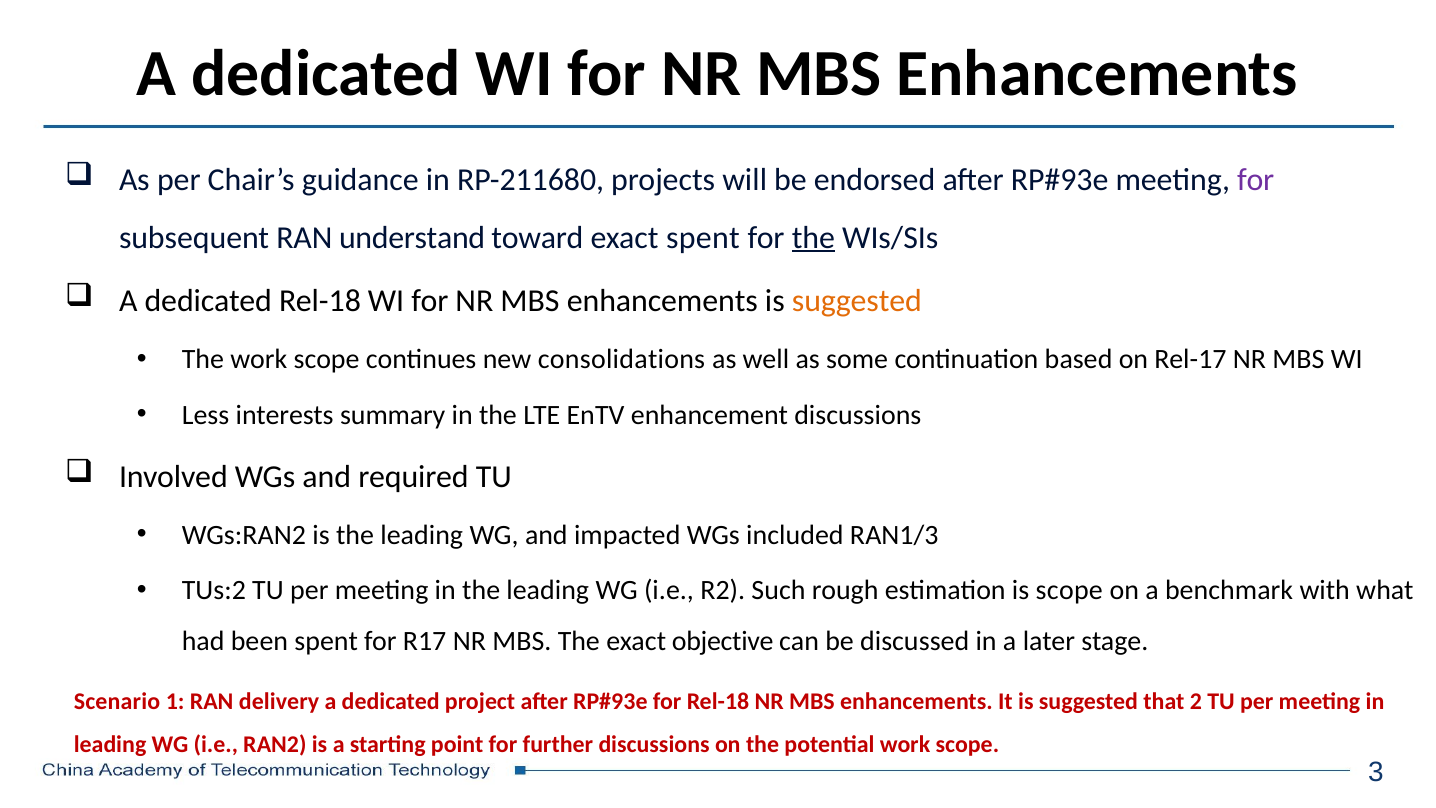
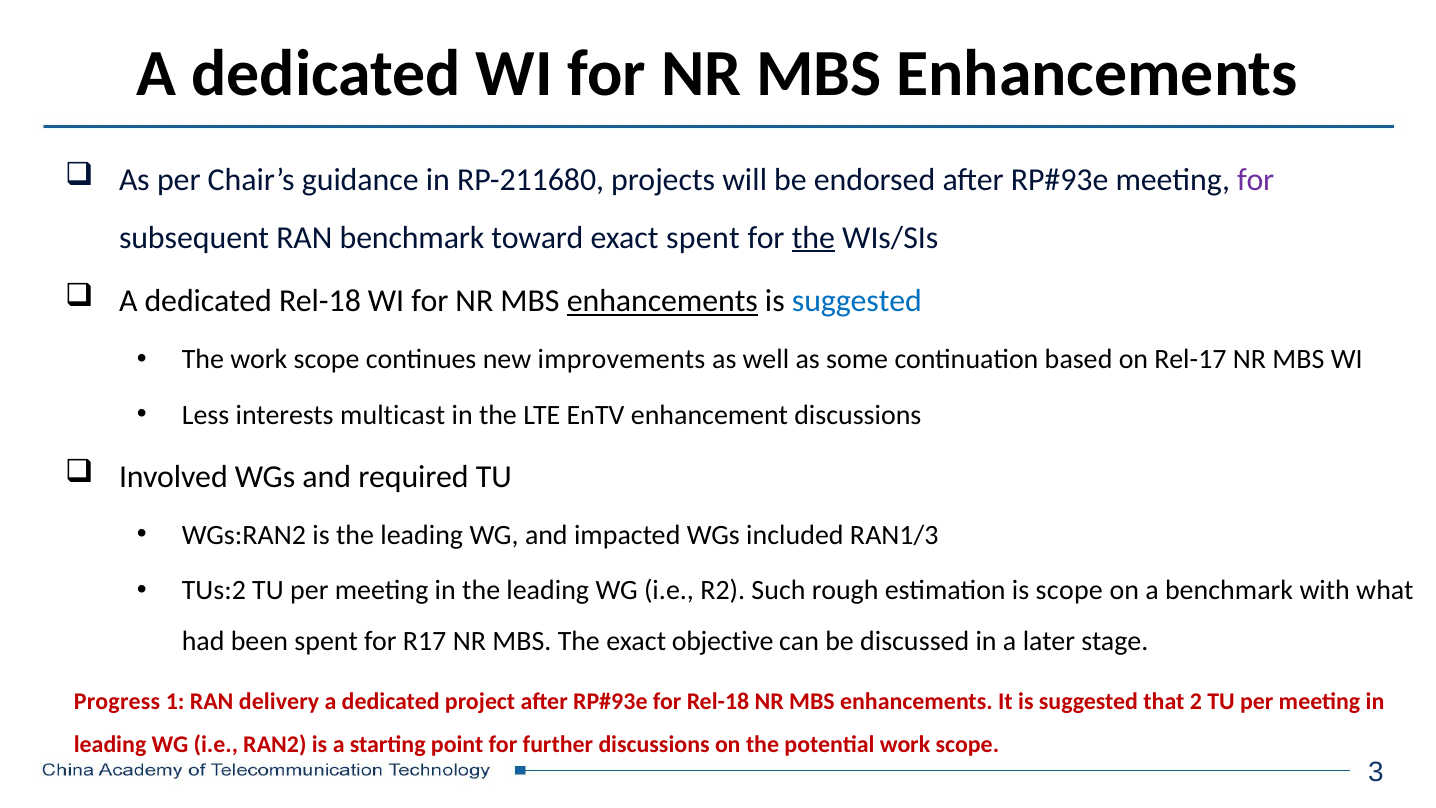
RAN understand: understand -> benchmark
enhancements at (662, 301) underline: none -> present
suggested at (857, 301) colour: orange -> blue
consolidations: consolidations -> improvements
summary: summary -> multicast
Scenario: Scenario -> Progress
